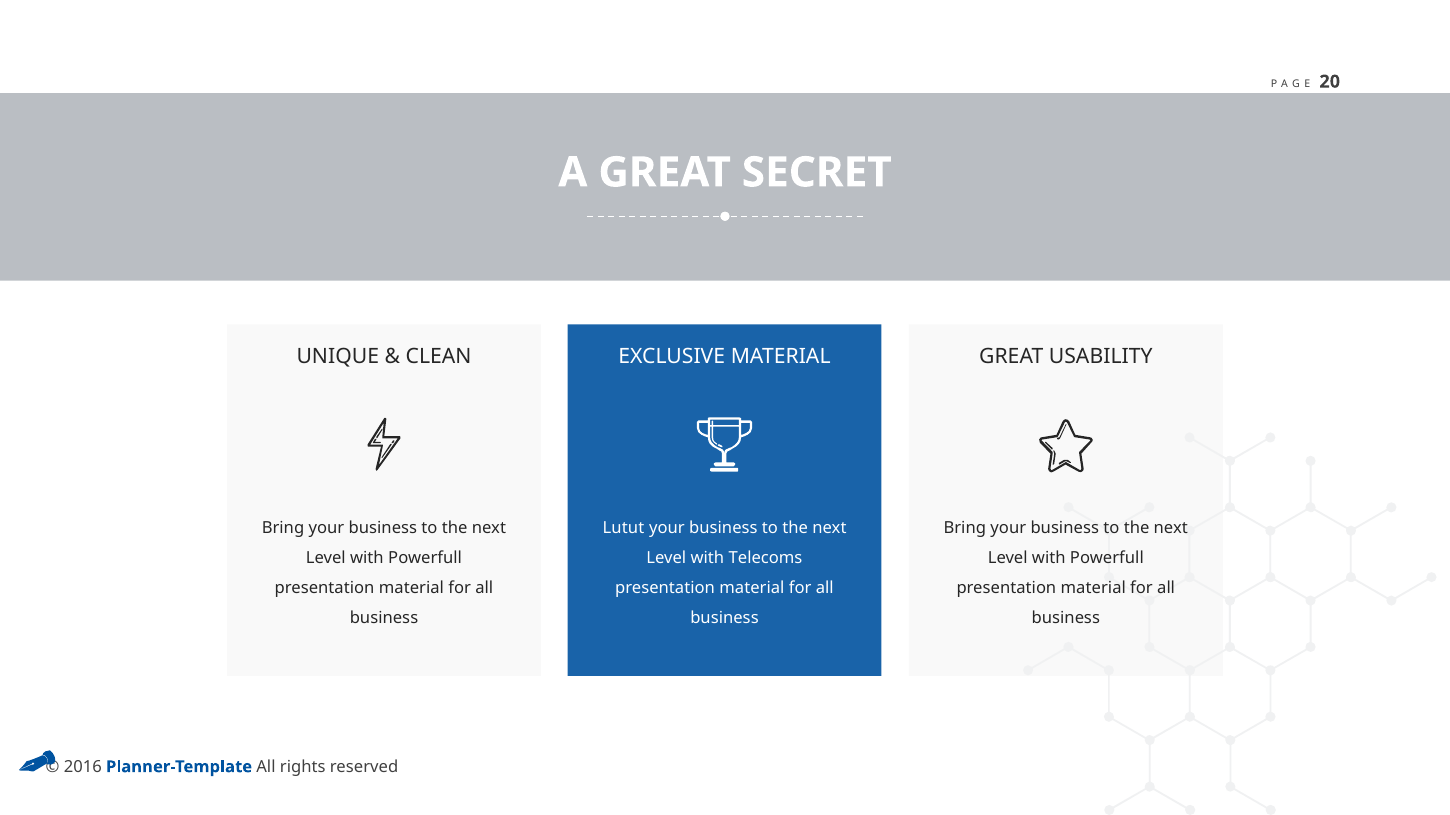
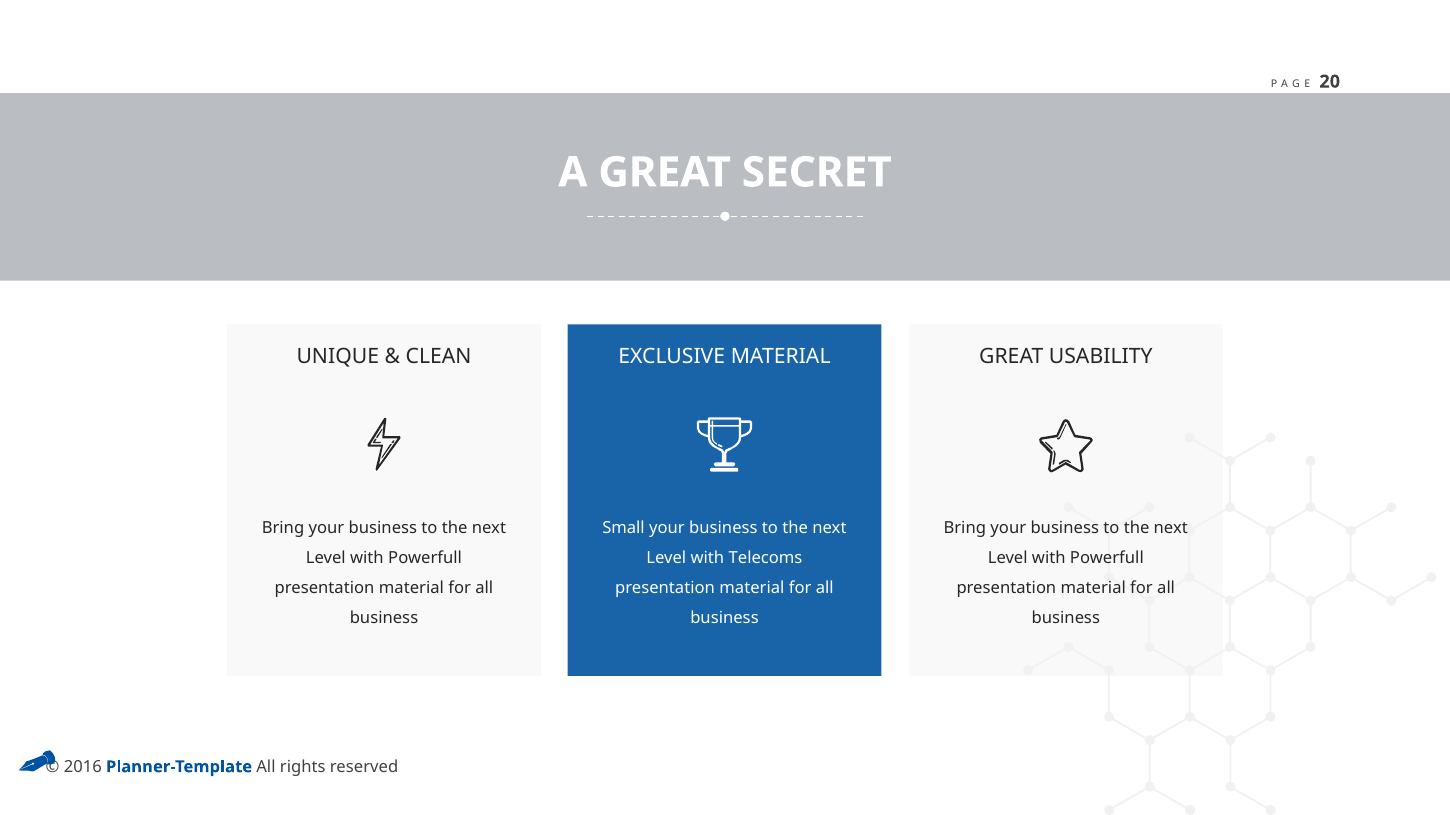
Lutut: Lutut -> Small
